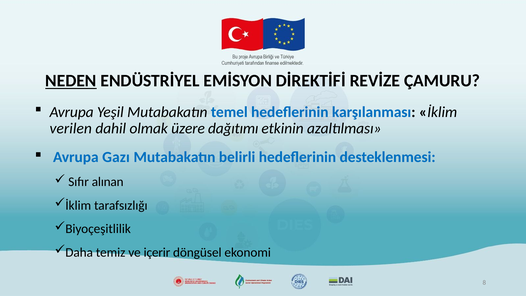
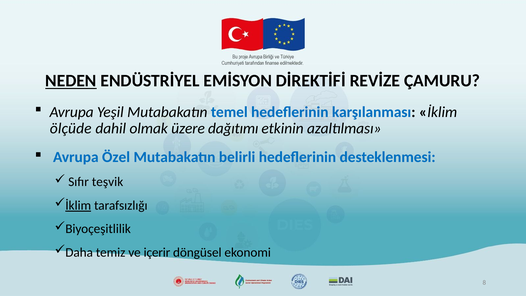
verilen: verilen -> ölçüde
Gazı: Gazı -> Özel
alınan: alınan -> teşvik
İklim at (78, 205) underline: none -> present
